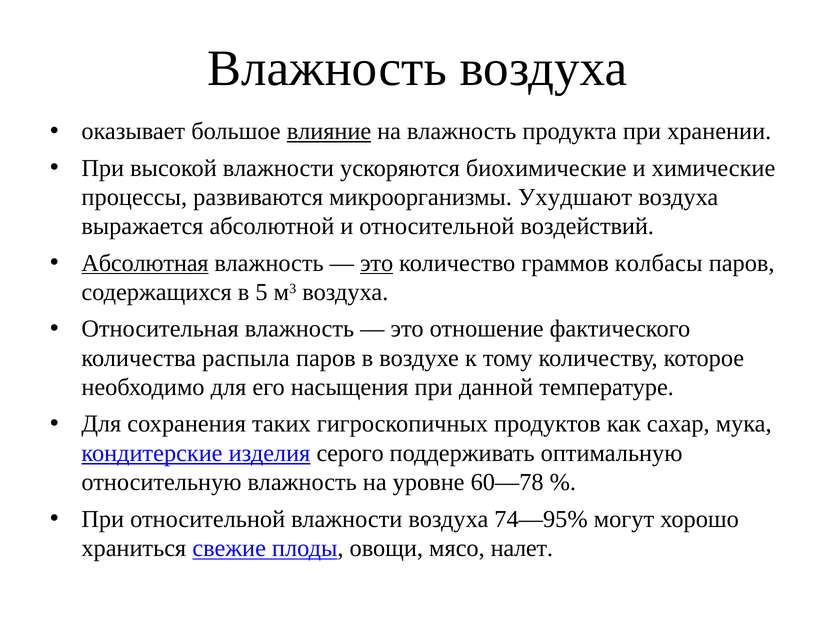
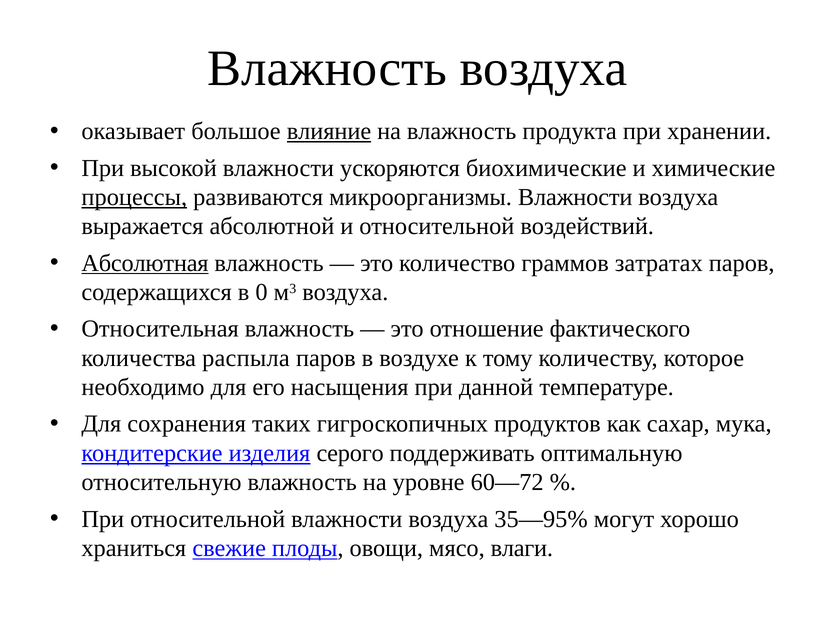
процессы underline: none -> present
микроорганизмы Ухудшают: Ухудшают -> Влажности
это at (377, 263) underline: present -> none
колбасы: колбасы -> затратах
5: 5 -> 0
60—78: 60—78 -> 60—72
74—95%: 74—95% -> 35—95%
налет: налет -> влаги
